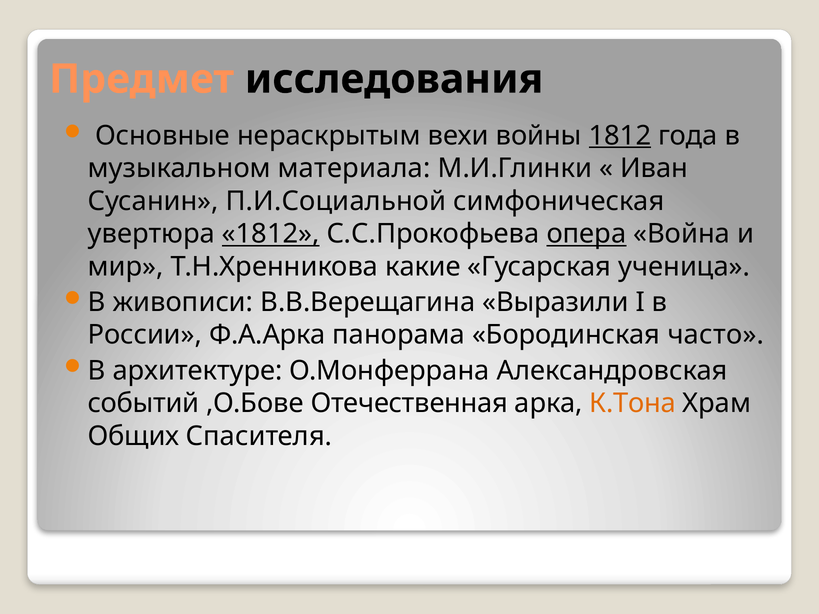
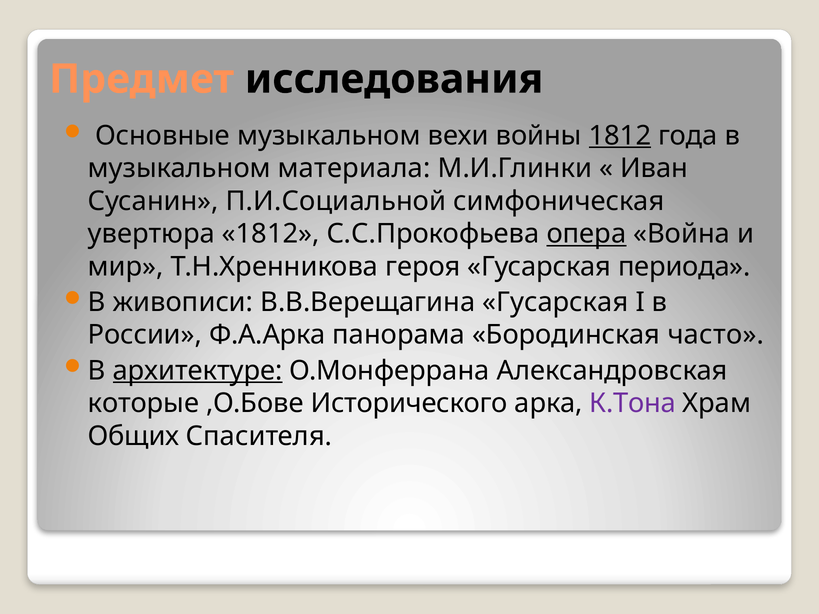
Основные нераскрытым: нераскрытым -> музыкальном
1812 at (271, 234) underline: present -> none
какие: какие -> героя
ученица: ученица -> периода
В.В.Верещагина Выразили: Выразили -> Гусарская
архитектуре underline: none -> present
событий: событий -> которые
Отечественная: Отечественная -> Исторического
К.Тона colour: orange -> purple
